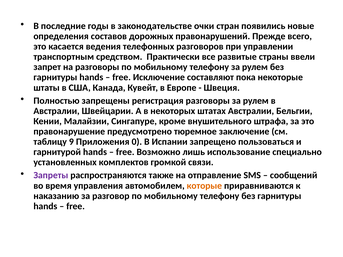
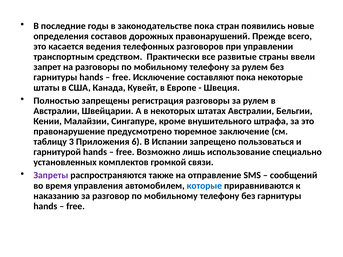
законодательстве очки: очки -> пока
9: 9 -> 3
0: 0 -> 6
которые colour: orange -> blue
